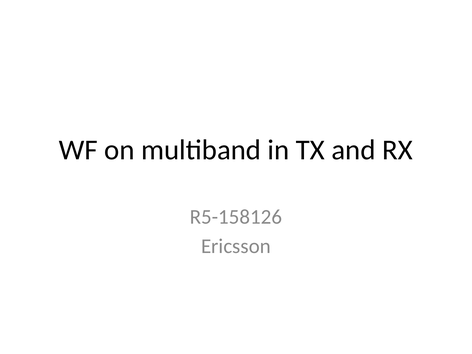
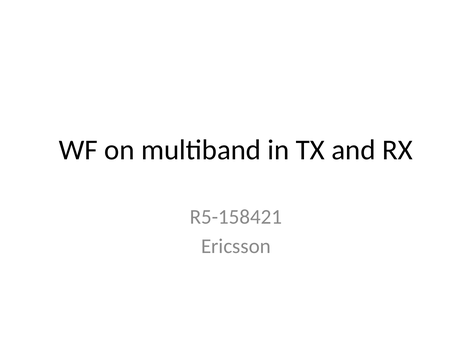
R5-158126: R5-158126 -> R5-158421
